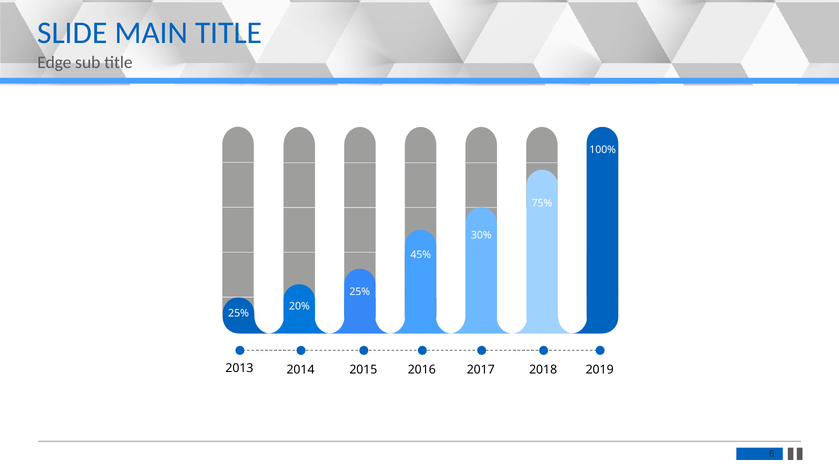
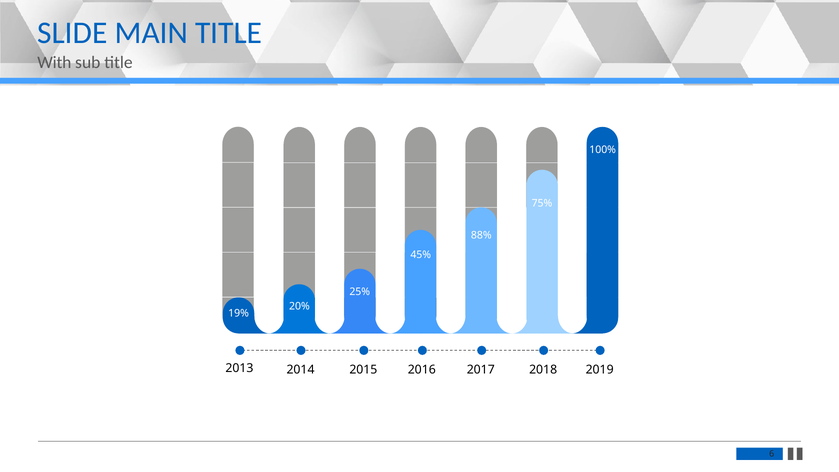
Edge: Edge -> With
30%: 30% -> 88%
25% at (239, 313): 25% -> 19%
